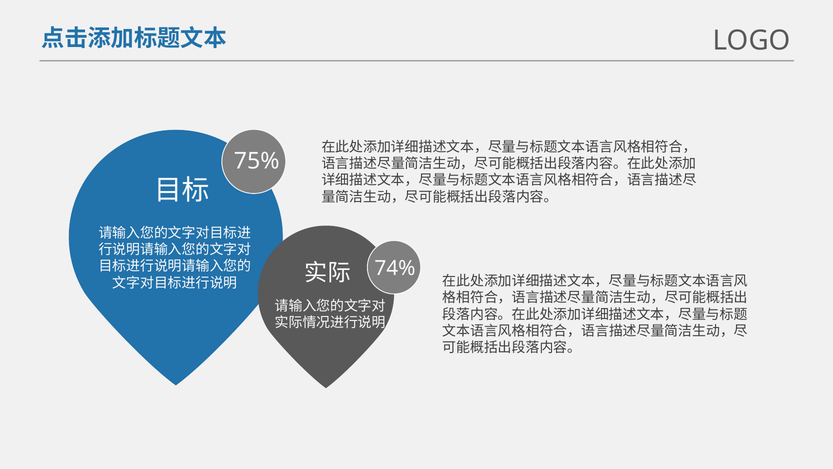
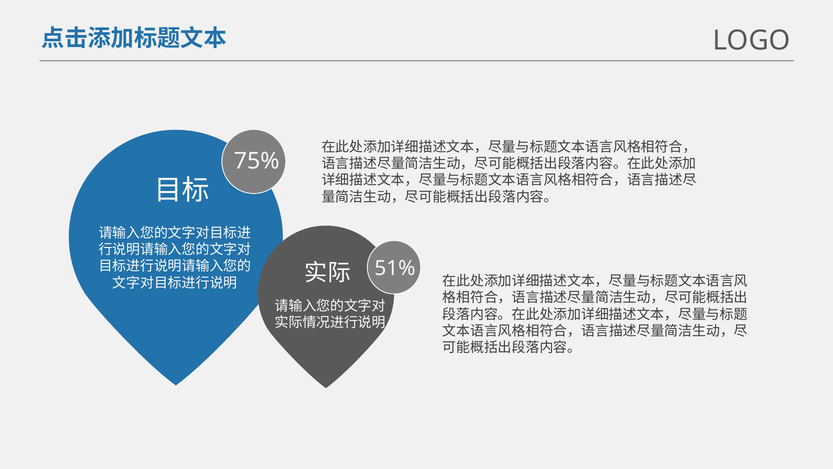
74%: 74% -> 51%
